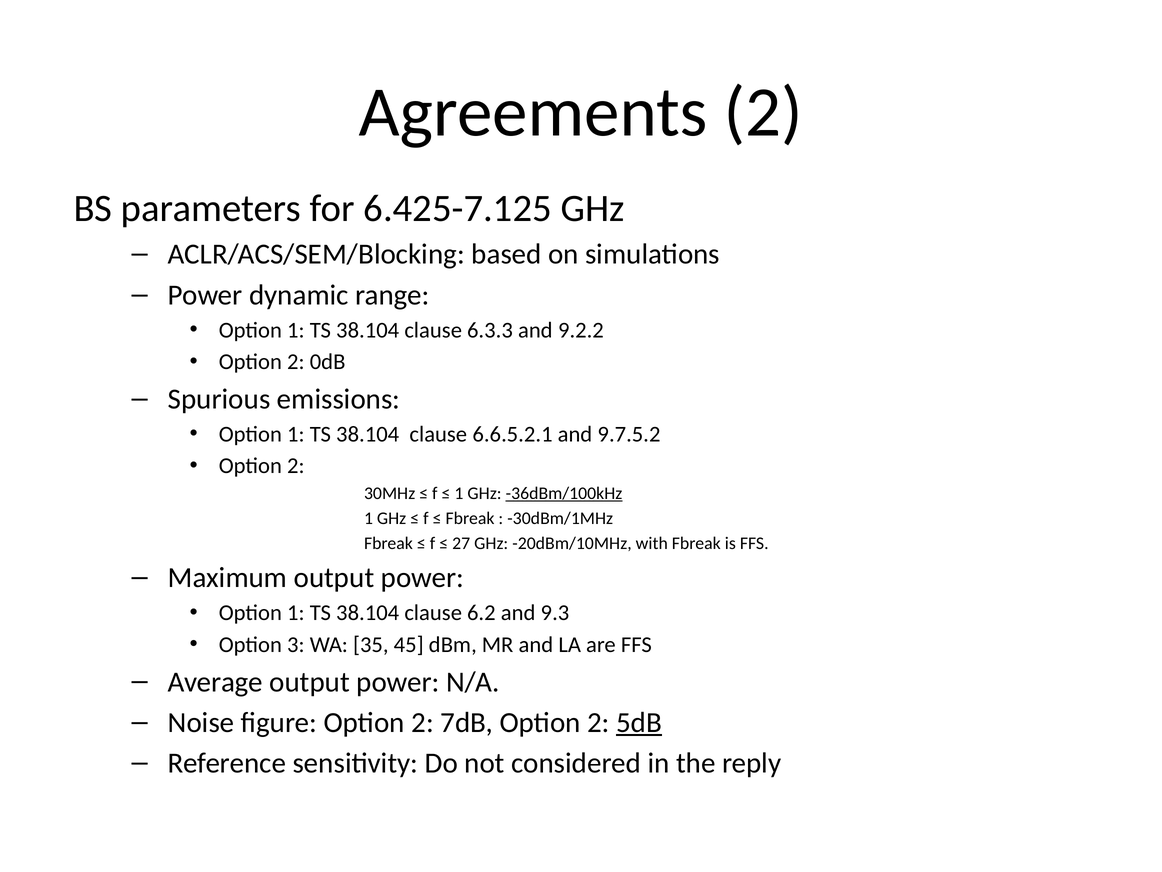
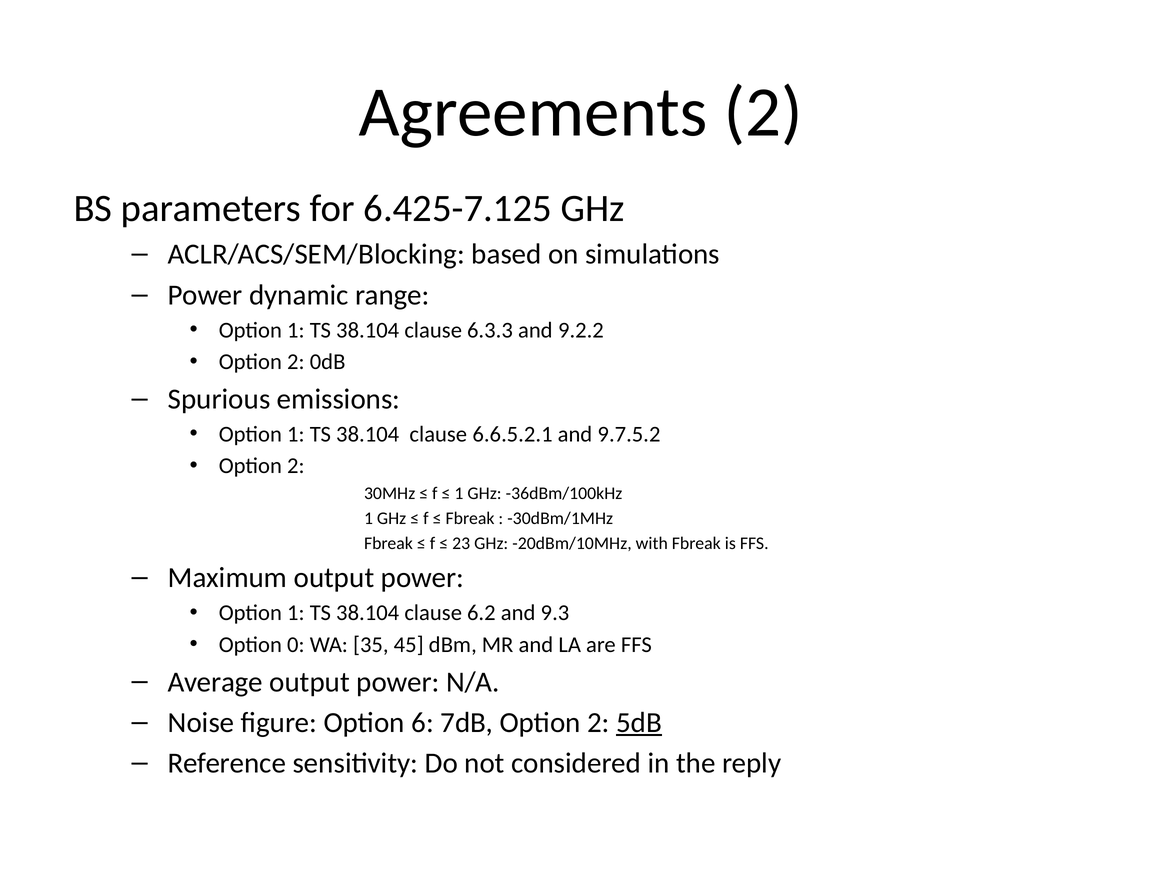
-36dBm/100kHz underline: present -> none
27: 27 -> 23
3: 3 -> 0
figure Option 2: 2 -> 6
